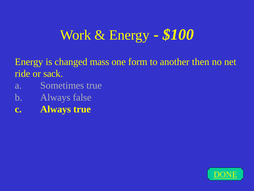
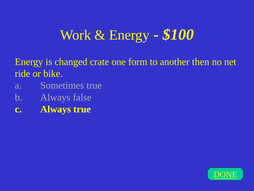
mass: mass -> crate
sack: sack -> bike
